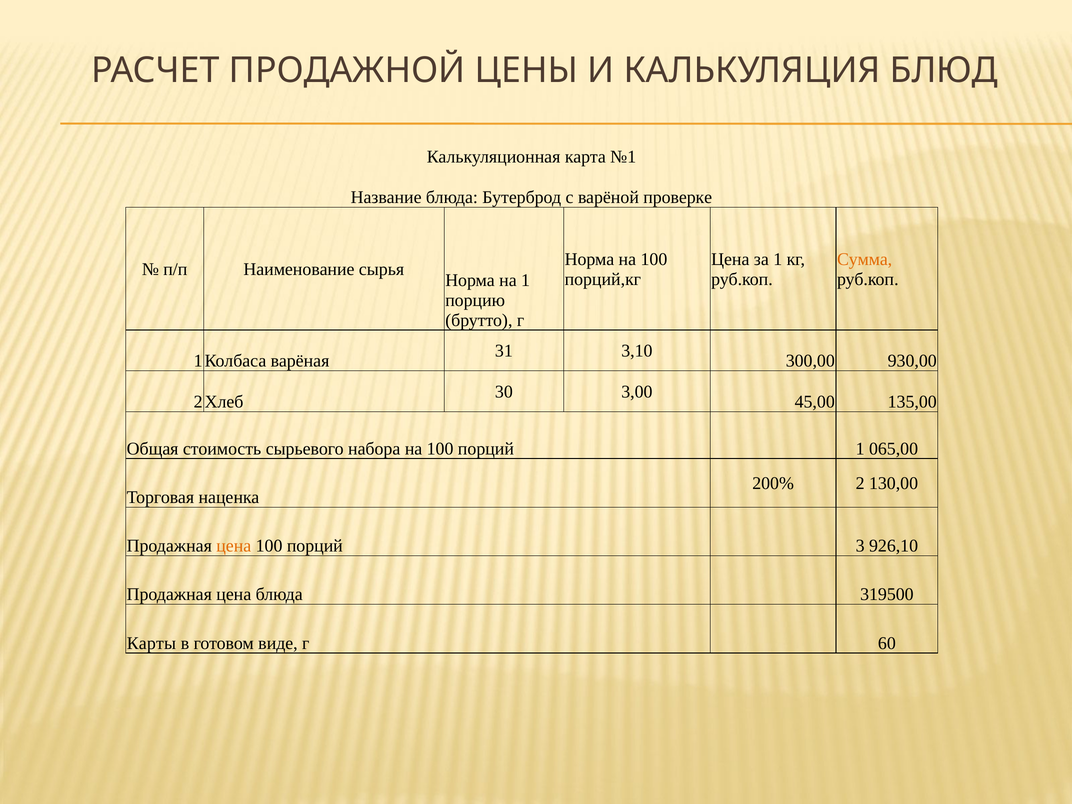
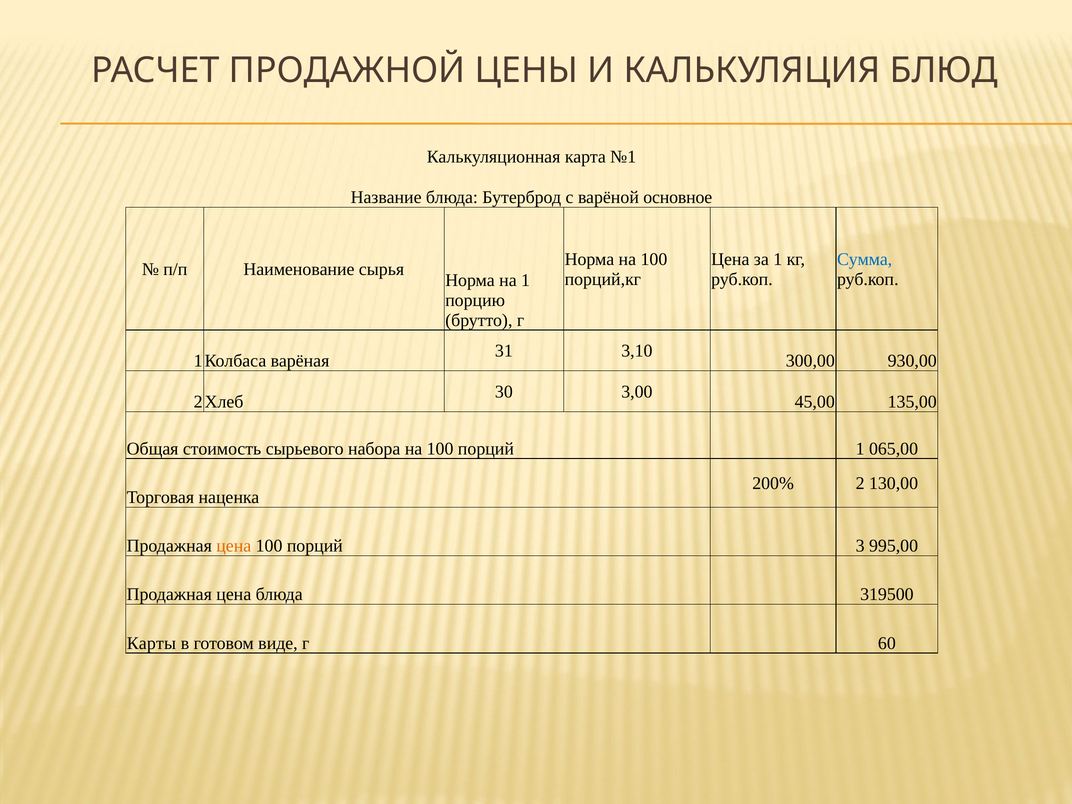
проверке: проверке -> основное
Сумма colour: orange -> blue
926,10: 926,10 -> 995,00
